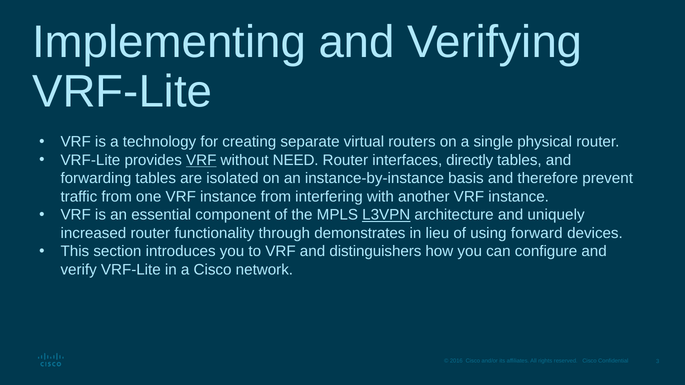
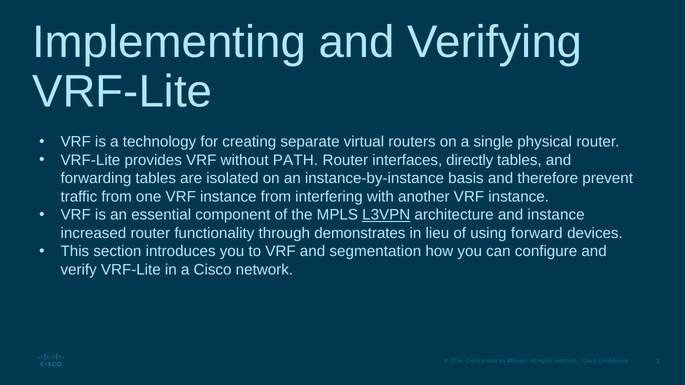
VRF at (201, 160) underline: present -> none
NEED: NEED -> PATH
and uniquely: uniquely -> instance
distinguishers: distinguishers -> segmentation
